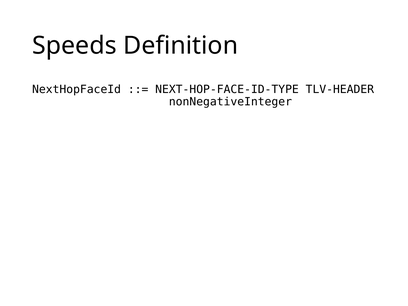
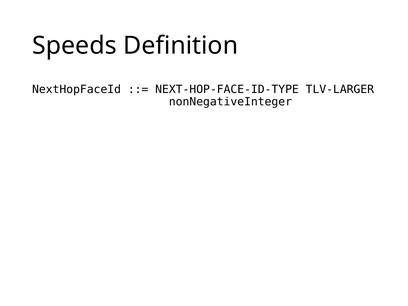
TLV-HEADER: TLV-HEADER -> TLV-LARGER
